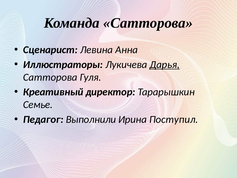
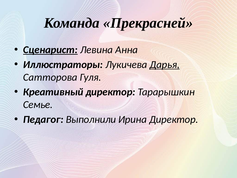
Команда Сатторова: Сатторова -> Прекрасней
Сценарист underline: none -> present
Ирина Поступил: Поступил -> Директор
